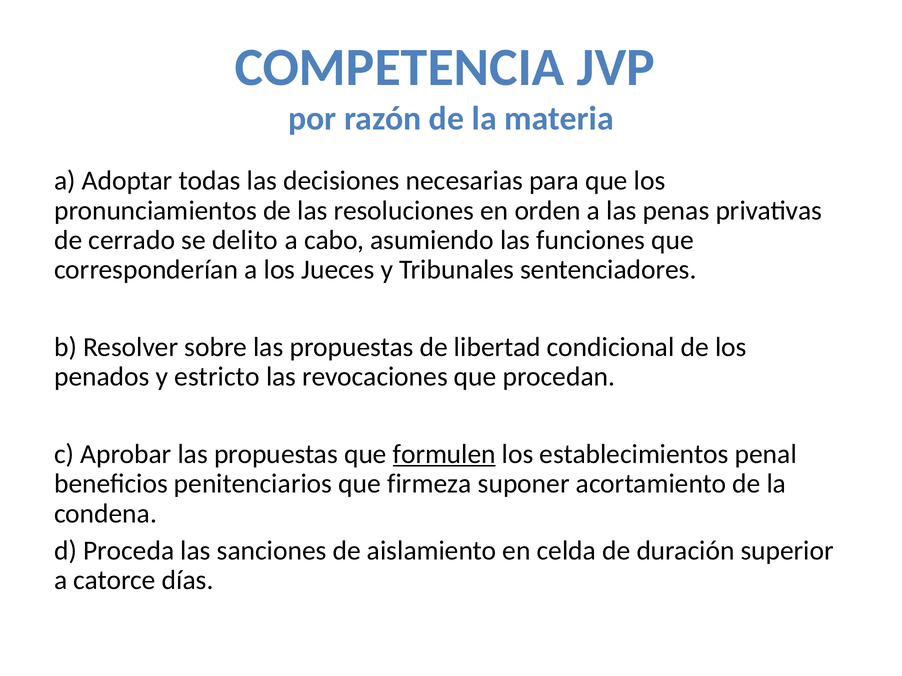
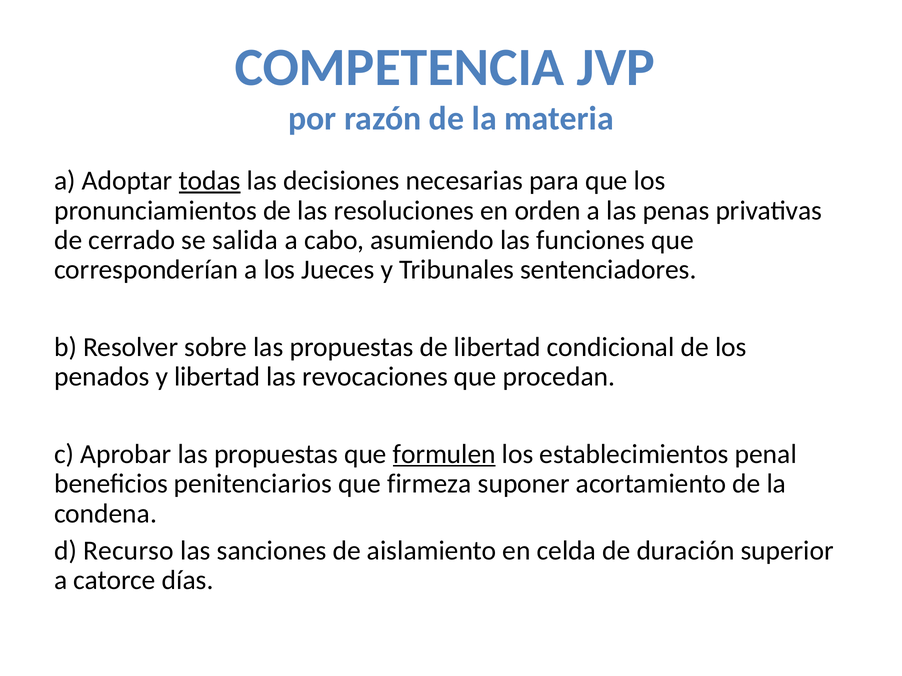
todas underline: none -> present
delito: delito -> salida
y estricto: estricto -> libertad
Proceda: Proceda -> Recurso
